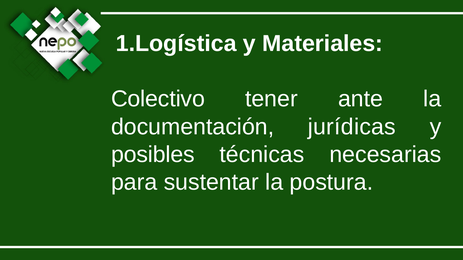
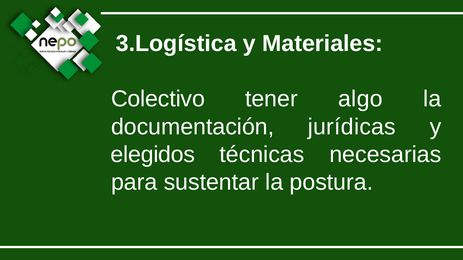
1.Logística: 1.Logística -> 3.Logística
ante: ante -> algo
posibles: posibles -> elegidos
